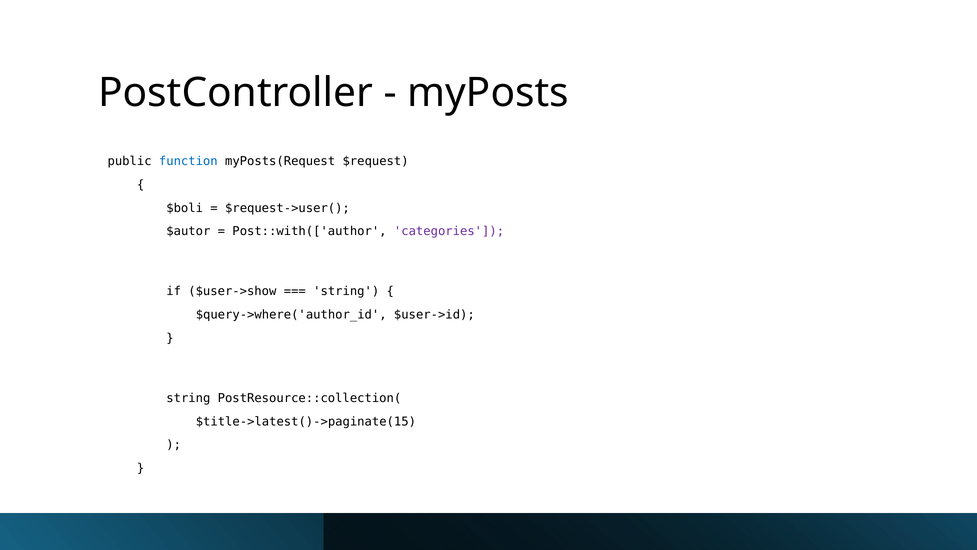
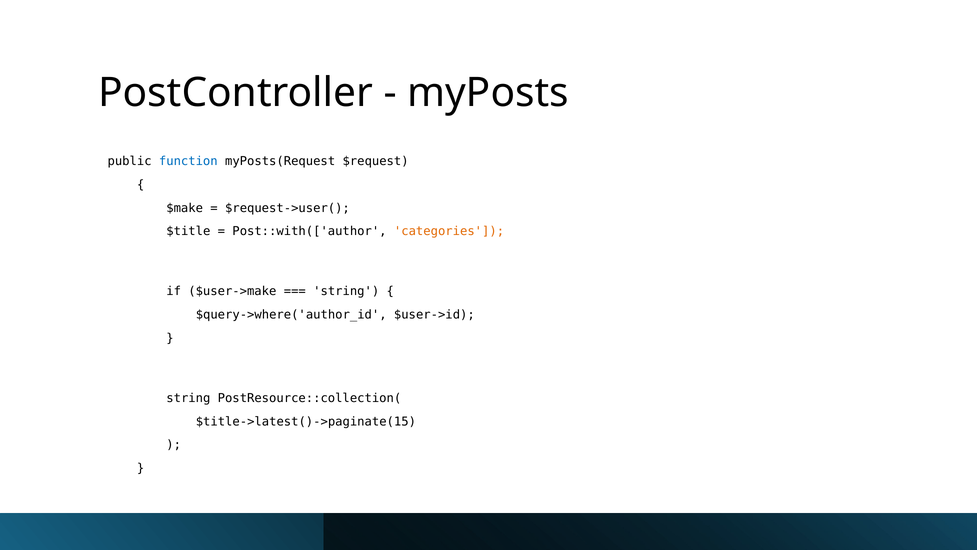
$boli: $boli -> $make
$autor: $autor -> $title
categories colour: purple -> orange
$user->show: $user->show -> $user->make
